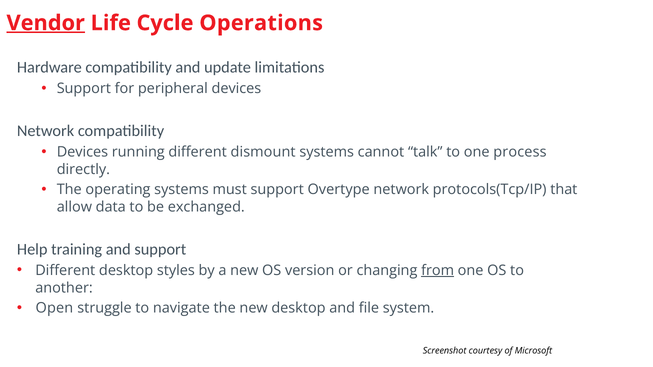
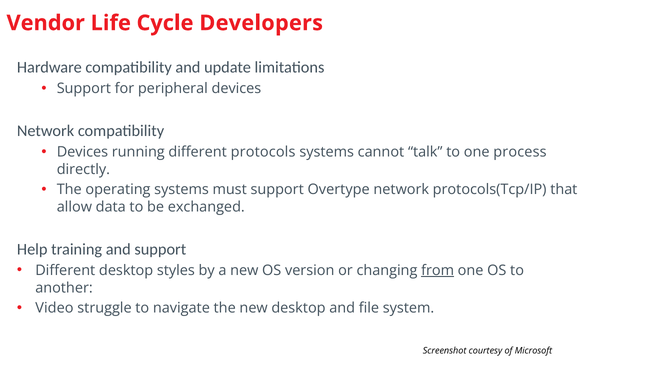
Vendor underline: present -> none
Operations: Operations -> Developers
dismount: dismount -> protocols
Open: Open -> Video
